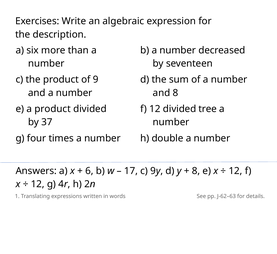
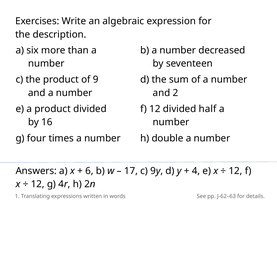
and 8: 8 -> 2
tree: tree -> half
37: 37 -> 16
8 at (196, 171): 8 -> 4
